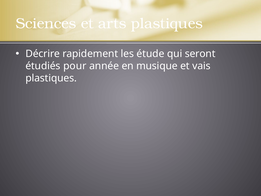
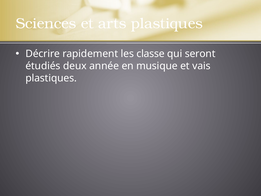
étude: étude -> classe
pour: pour -> deux
